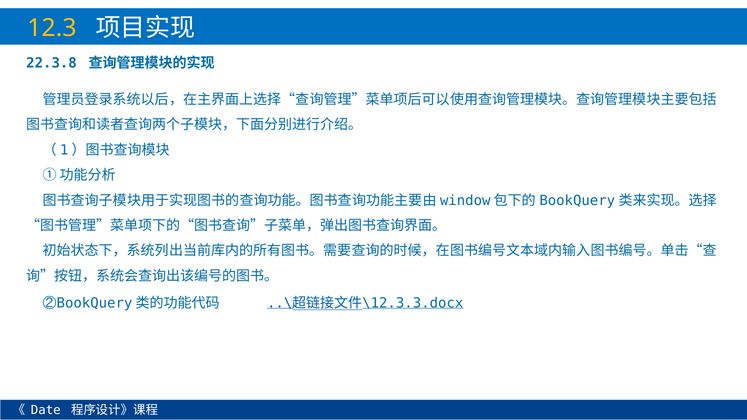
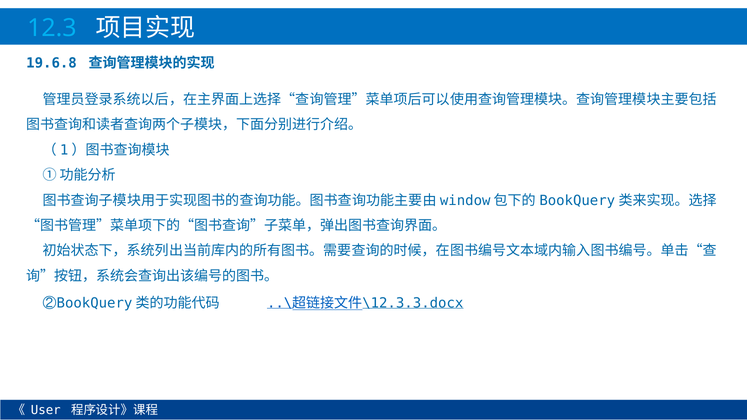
12.3 colour: yellow -> light blue
22.3.8: 22.3.8 -> 19.6.8
Date: Date -> User
